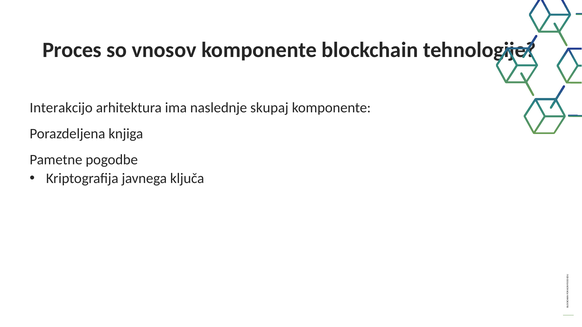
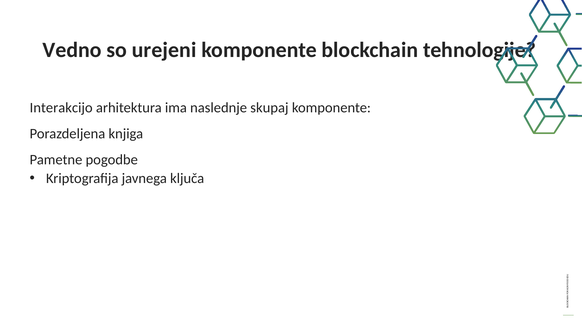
Proces: Proces -> Vedno
vnosov: vnosov -> urejeni
